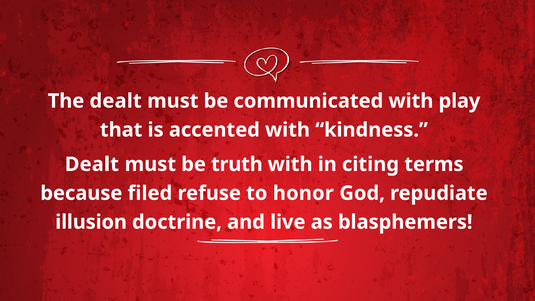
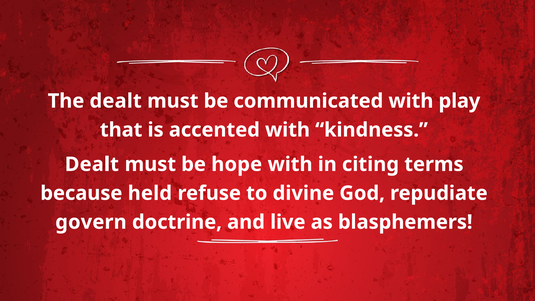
truth: truth -> hope
filed: filed -> held
honor: honor -> divine
illusion: illusion -> govern
